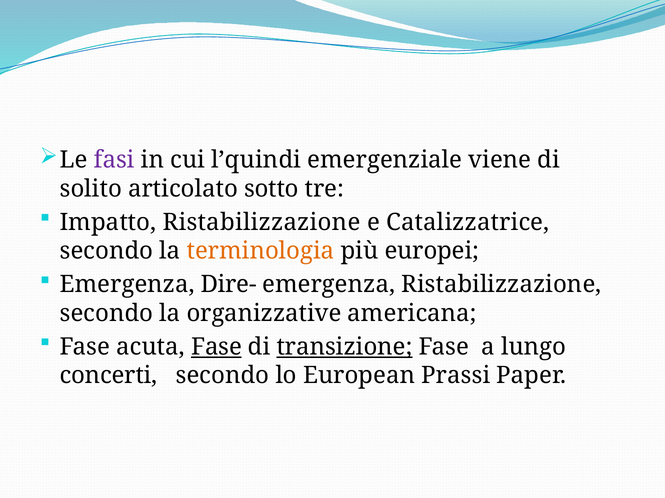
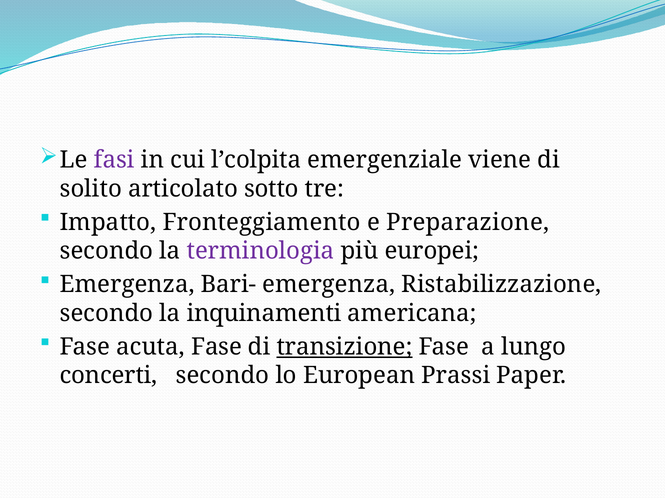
l’quindi: l’quindi -> l’colpita
Impatto Ristabilizzazione: Ristabilizzazione -> Fronteggiamento
Catalizzatrice: Catalizzatrice -> Preparazione
terminologia colour: orange -> purple
Dire-: Dire- -> Bari-
organizzative: organizzative -> inquinamenti
Fase at (217, 347) underline: present -> none
